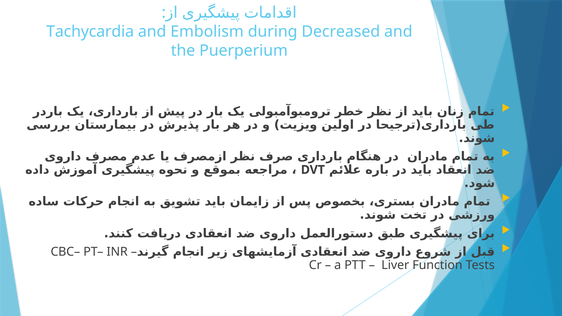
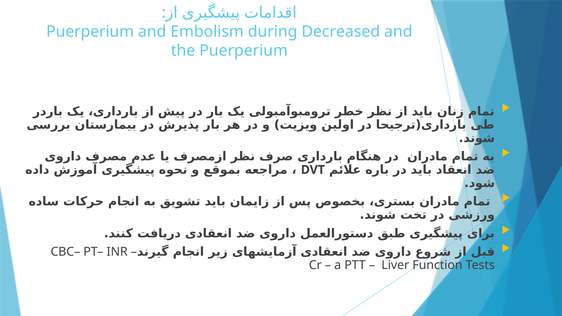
Tachycardia at (90, 32): Tachycardia -> Puerperium
